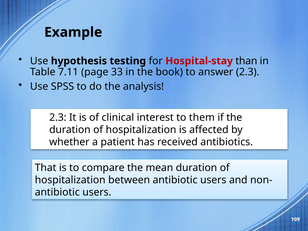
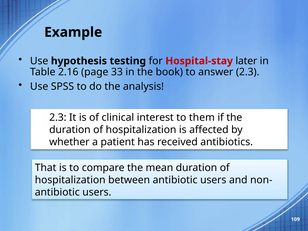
than: than -> later
7.11: 7.11 -> 2.16
